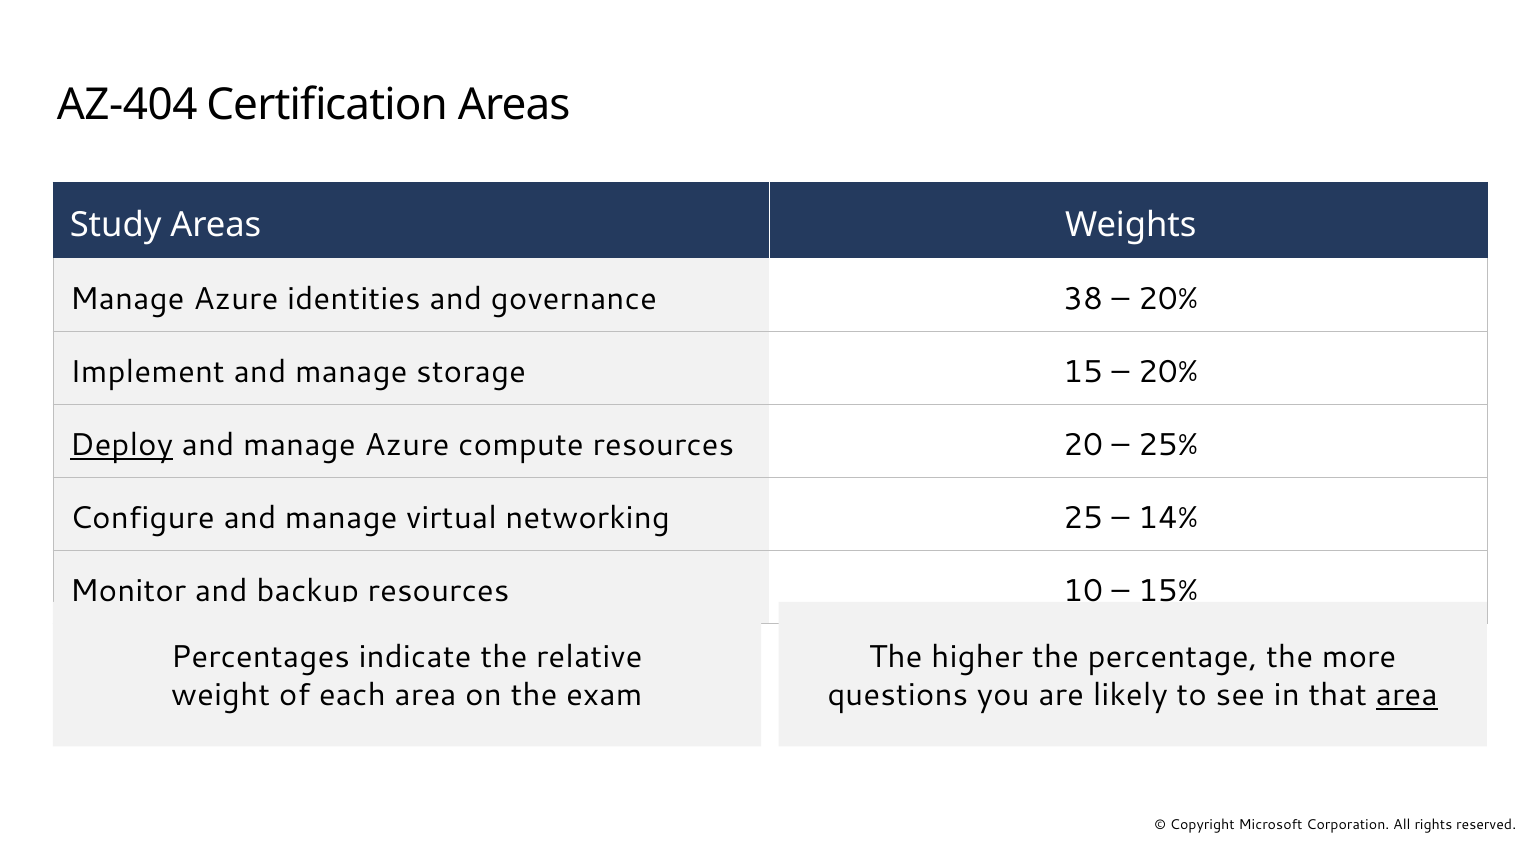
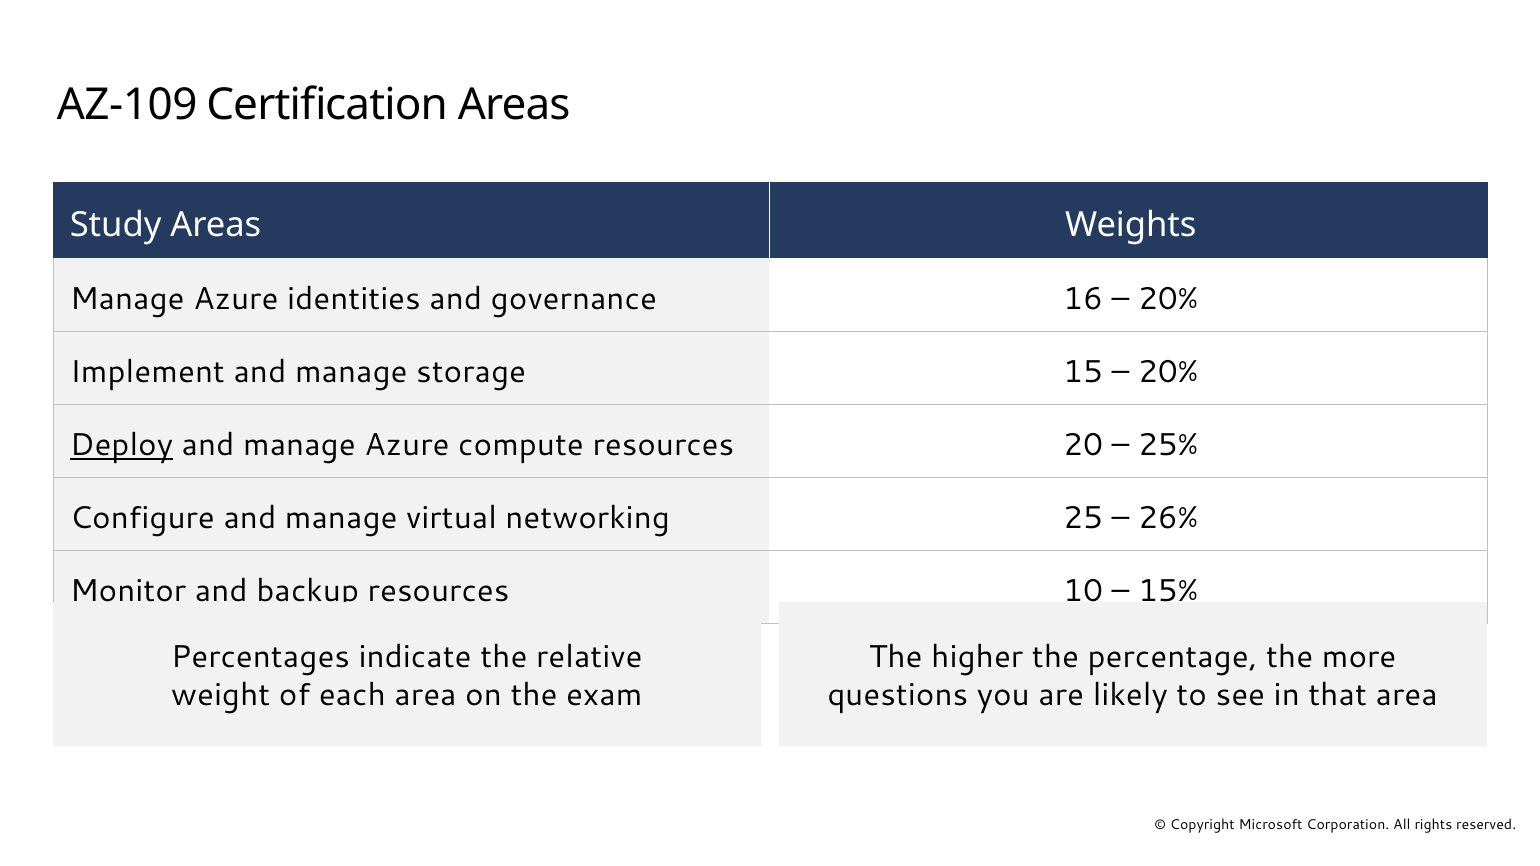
AZ-404: AZ-404 -> AZ-109
38: 38 -> 16
14%: 14% -> 26%
area at (1407, 695) underline: present -> none
